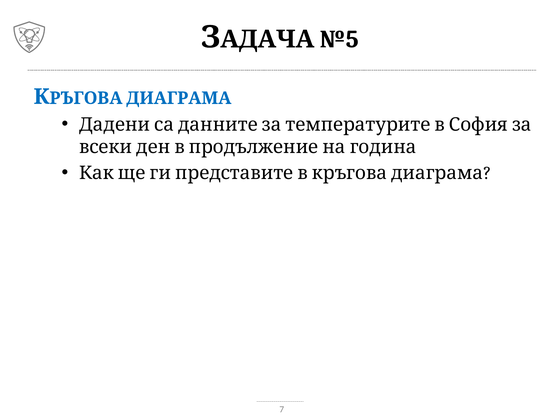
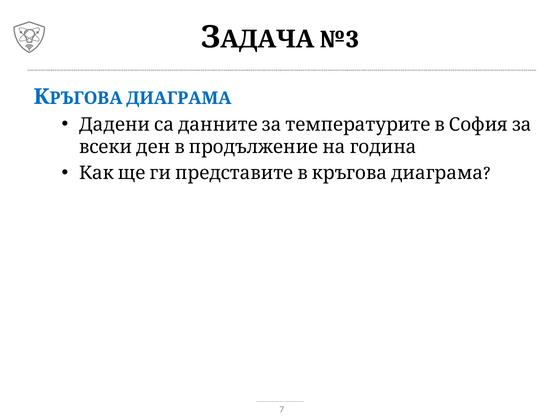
№5: №5 -> №3
